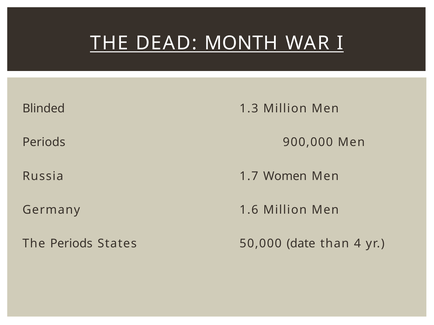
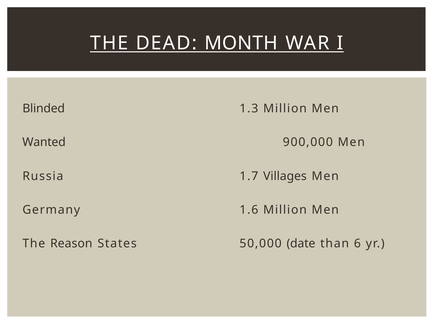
Periods at (44, 143): Periods -> Wanted
Women: Women -> Villages
The Periods: Periods -> Reason
4: 4 -> 6
